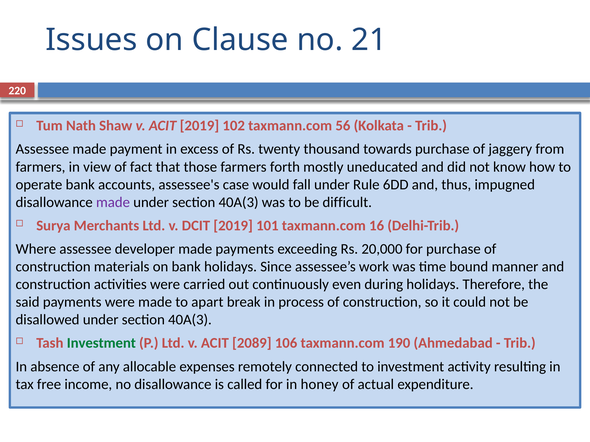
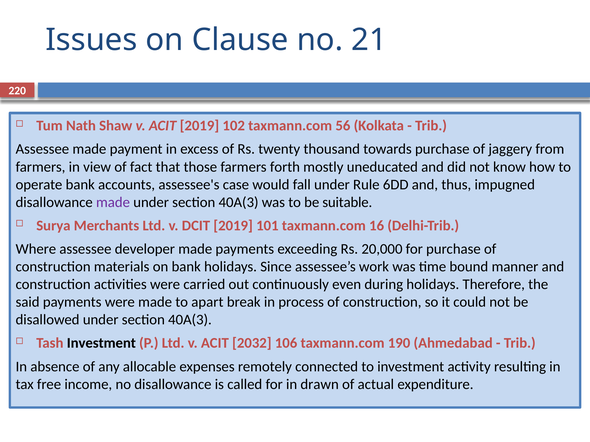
difficult: difficult -> suitable
Investment at (101, 344) colour: green -> black
2089: 2089 -> 2032
honey: honey -> drawn
